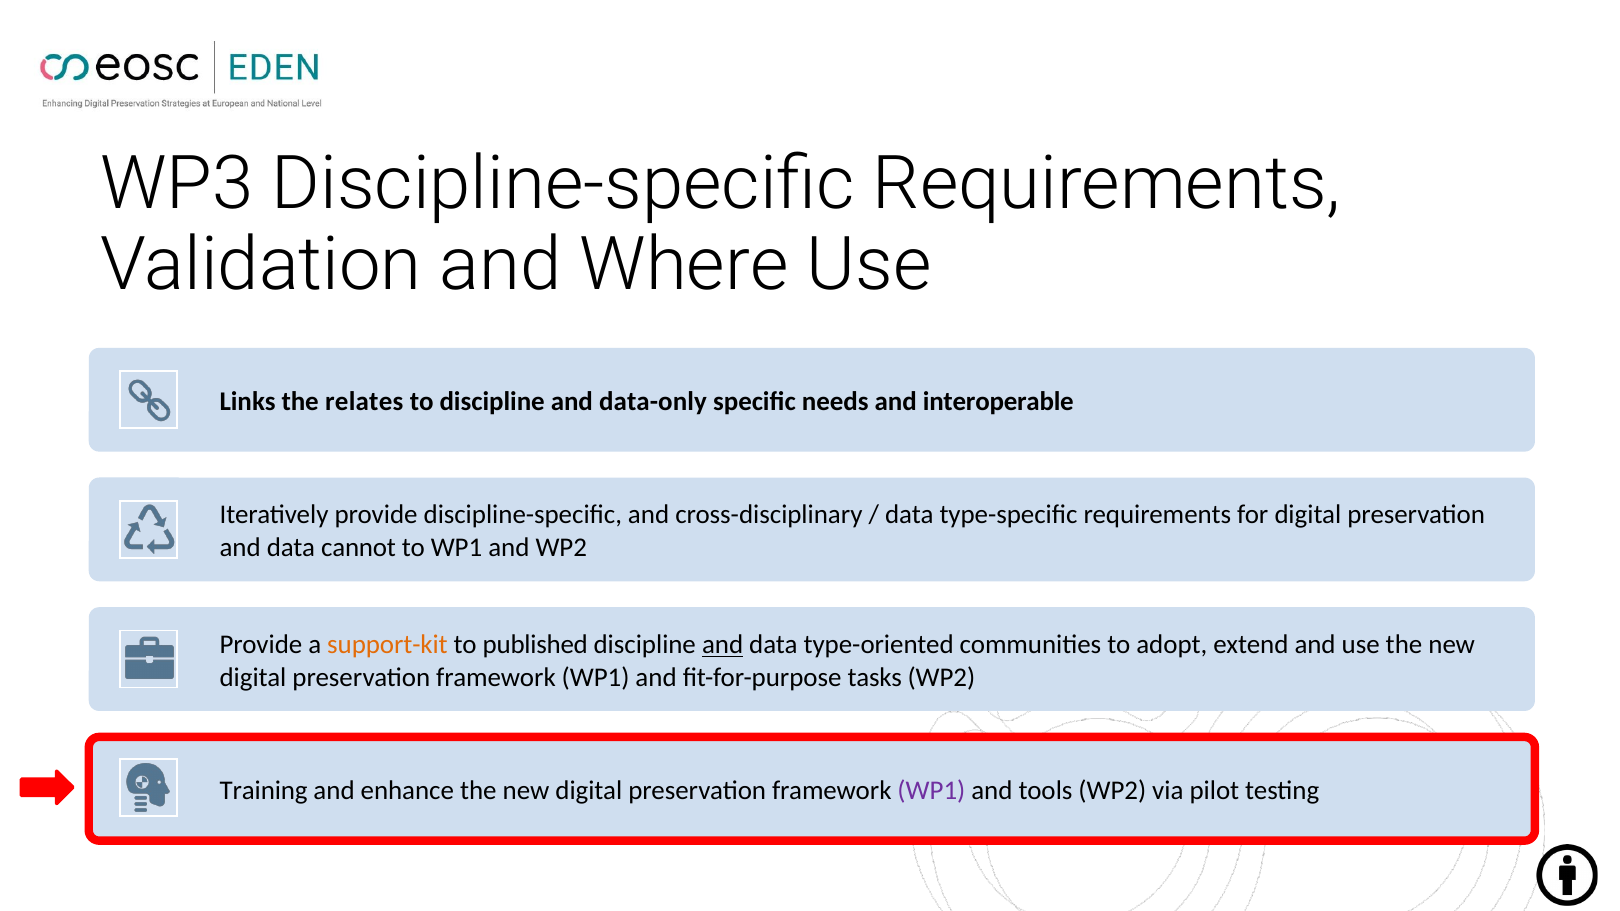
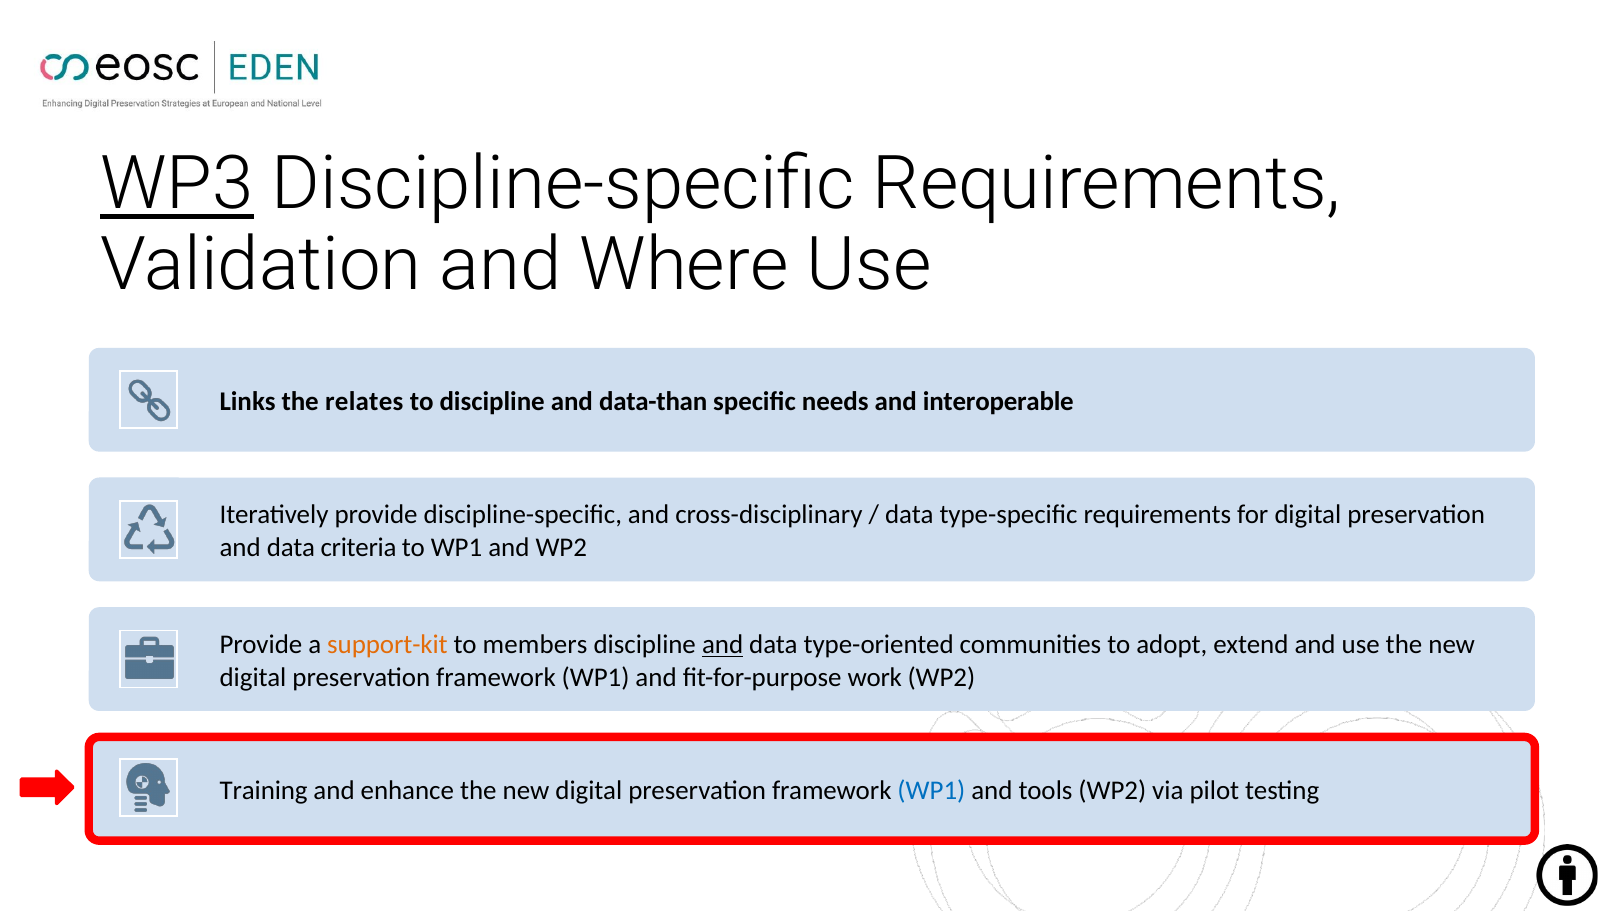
WP3 underline: none -> present
data-only: data-only -> data-than
cannot: cannot -> criteria
published: published -> members
tasks: tasks -> work
WP1 at (931, 791) colour: purple -> blue
